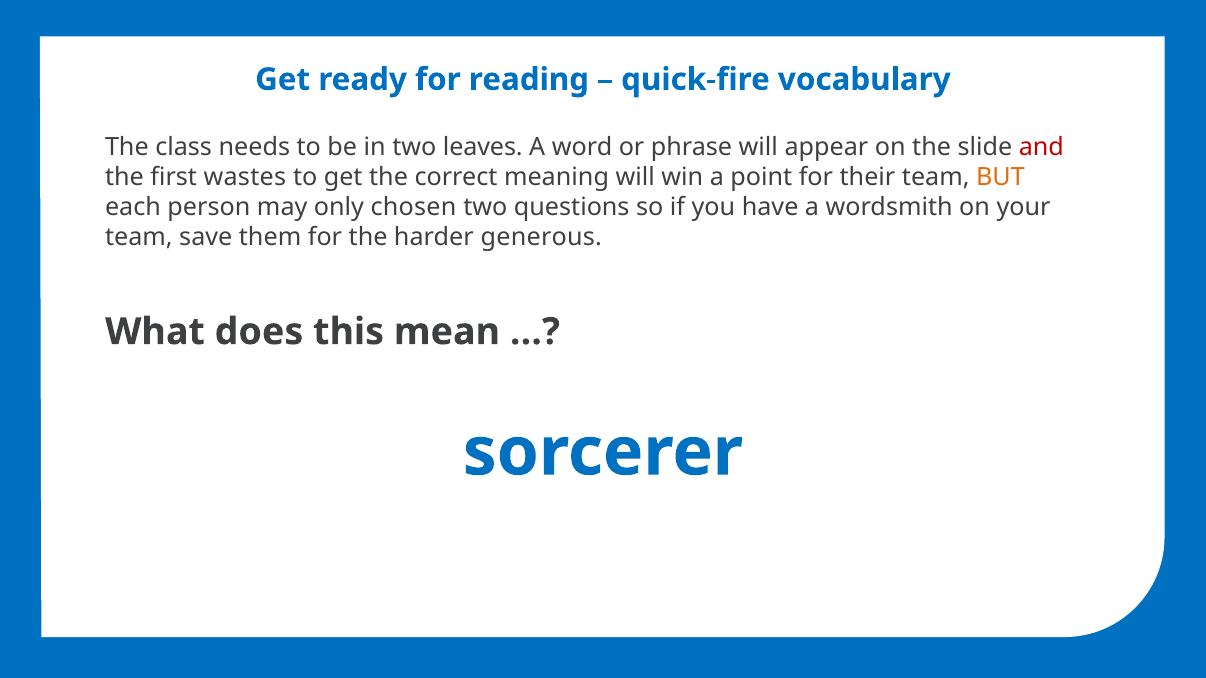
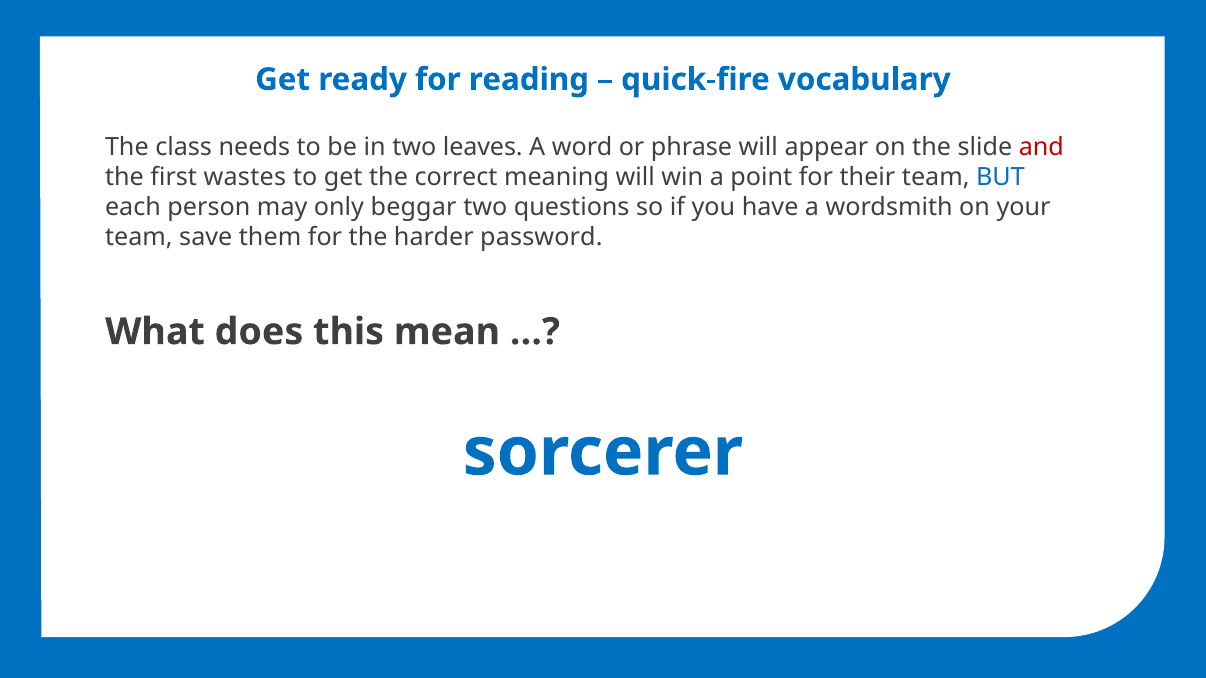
BUT colour: orange -> blue
chosen: chosen -> beggar
generous: generous -> password
